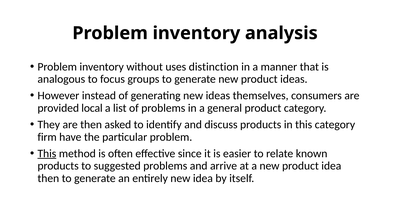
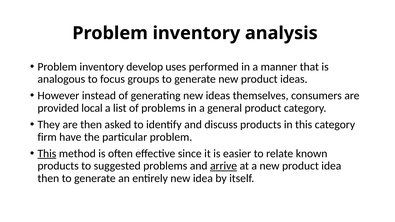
without: without -> develop
distinction: distinction -> performed
arrive underline: none -> present
